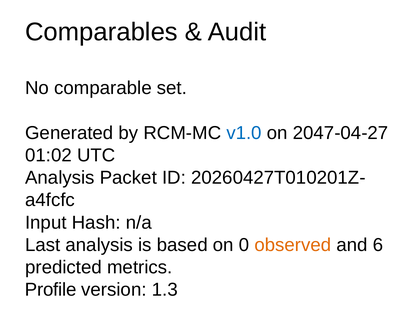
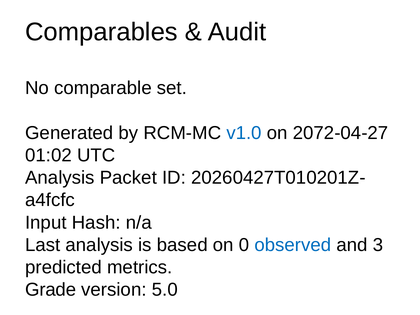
2047-04-27: 2047-04-27 -> 2072-04-27
observed colour: orange -> blue
6: 6 -> 3
Profile: Profile -> Grade
1.3: 1.3 -> 5.0
